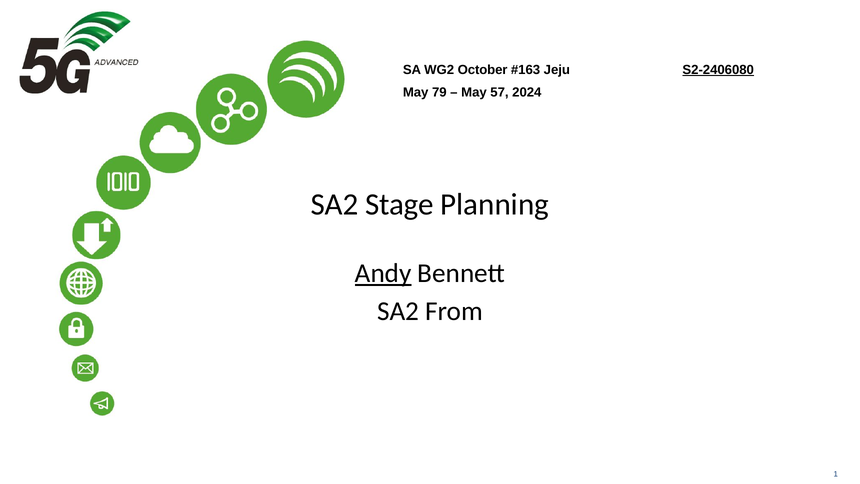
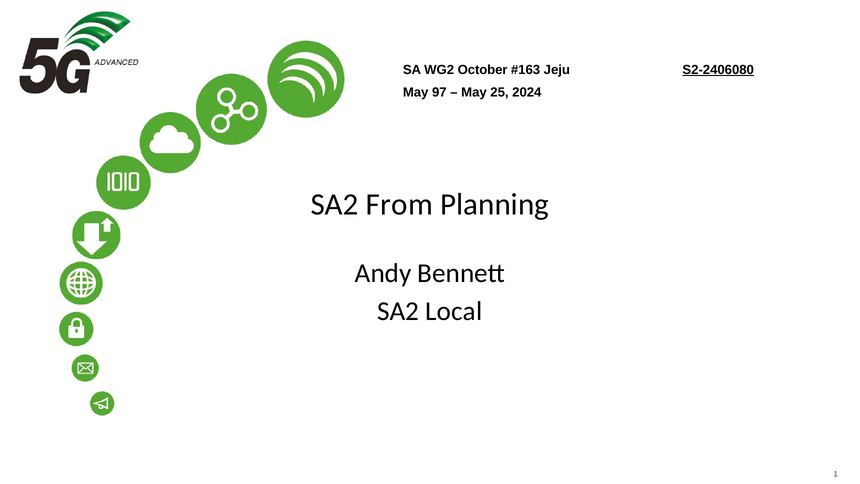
79: 79 -> 97
57: 57 -> 25
Stage: Stage -> From
Andy underline: present -> none
From: From -> Local
